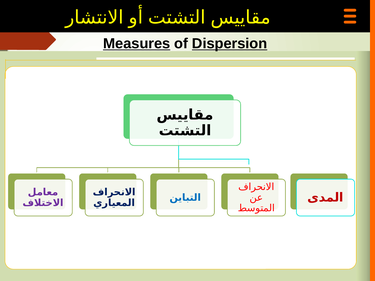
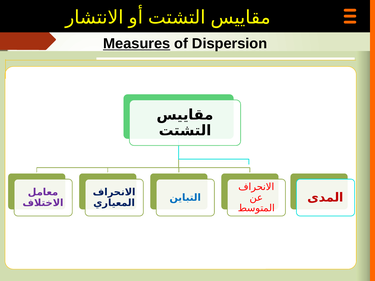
Dispersion underline: present -> none
